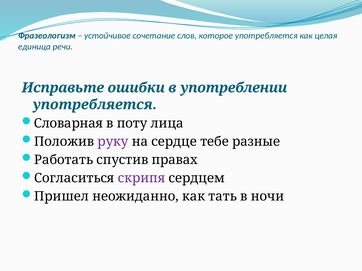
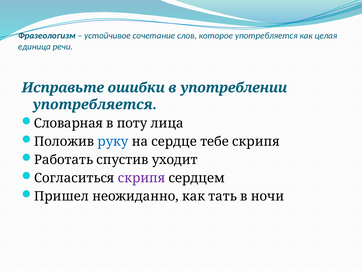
руку colour: purple -> blue
тебе разные: разные -> скрипя
правах: правах -> уходит
